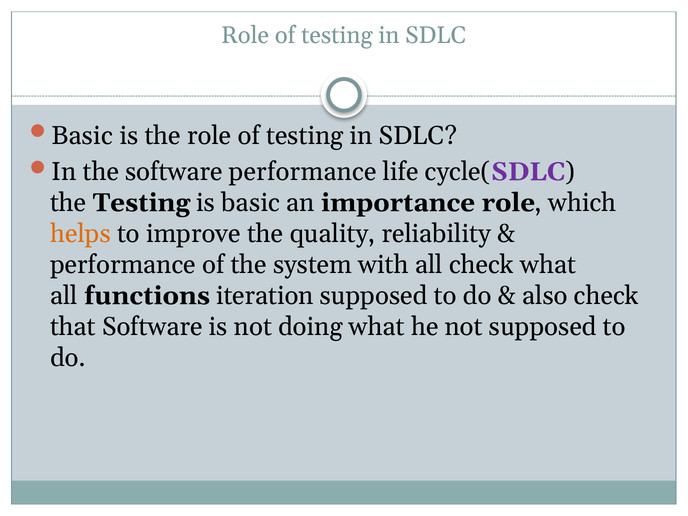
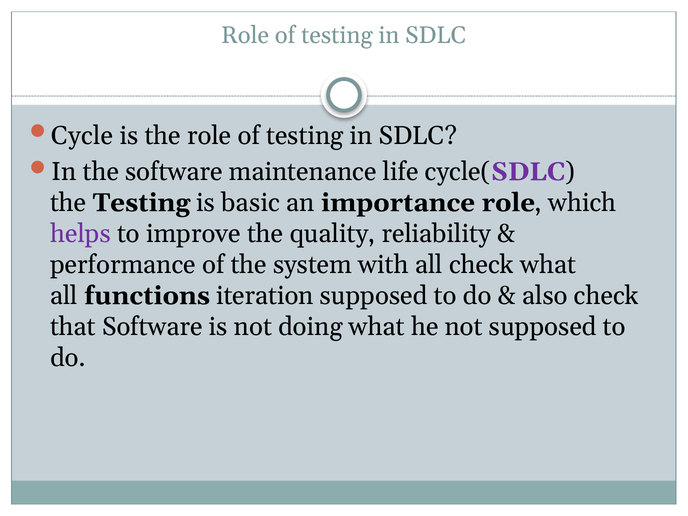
Basic at (82, 136): Basic -> Cycle
software performance: performance -> maintenance
helps colour: orange -> purple
